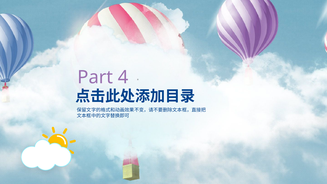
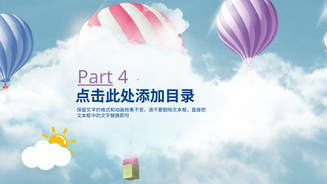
Part underline: none -> present
